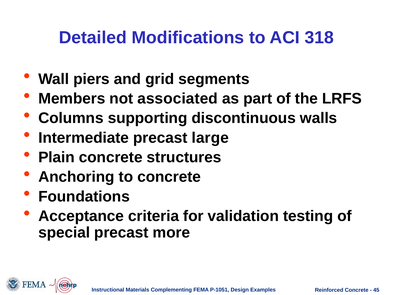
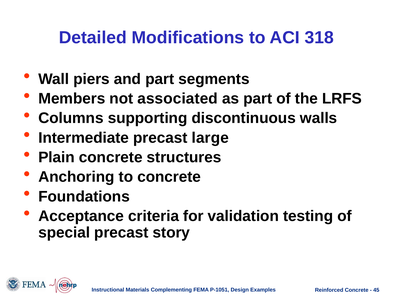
and grid: grid -> part
more: more -> story
